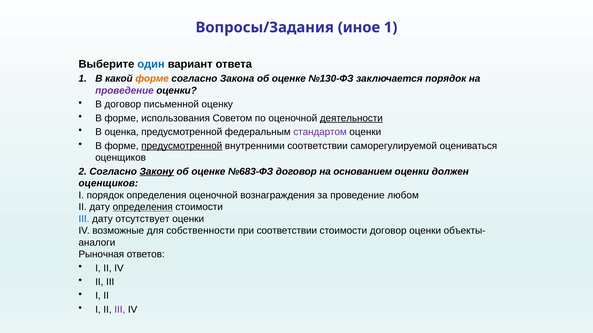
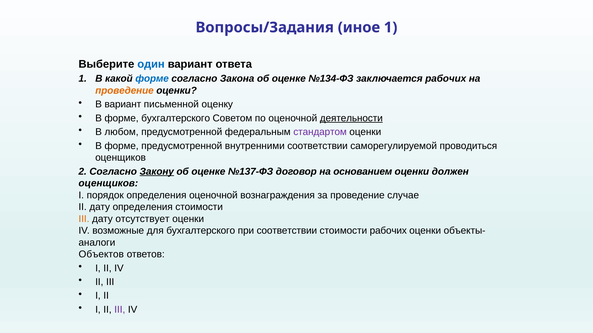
форме at (152, 79) colour: orange -> blue
№130-ФЗ: №130-ФЗ -> №134-ФЗ
заключается порядок: порядок -> рабочих
проведение at (124, 91) colour: purple -> orange
В договор: договор -> вариант
форме использования: использования -> бухгалтерского
оценка: оценка -> любом
предусмотренной at (182, 146) underline: present -> none
оцениваться: оцениваться -> проводиться
№683-ФЗ: №683-ФЗ -> №137-ФЗ
любом: любом -> случае
определения at (143, 207) underline: present -> none
III at (84, 219) colour: blue -> orange
для собственности: собственности -> бухгалтерского
стоимости договор: договор -> рабочих
Рыночная: Рыночная -> Объектов
